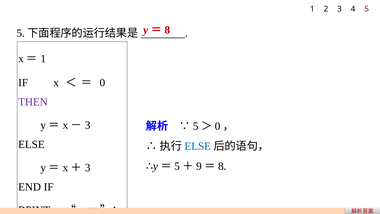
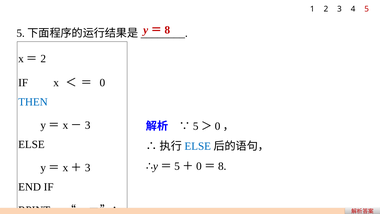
1 at (43, 59): 1 -> 2
THEN colour: purple -> blue
9 at (199, 166): 9 -> 0
